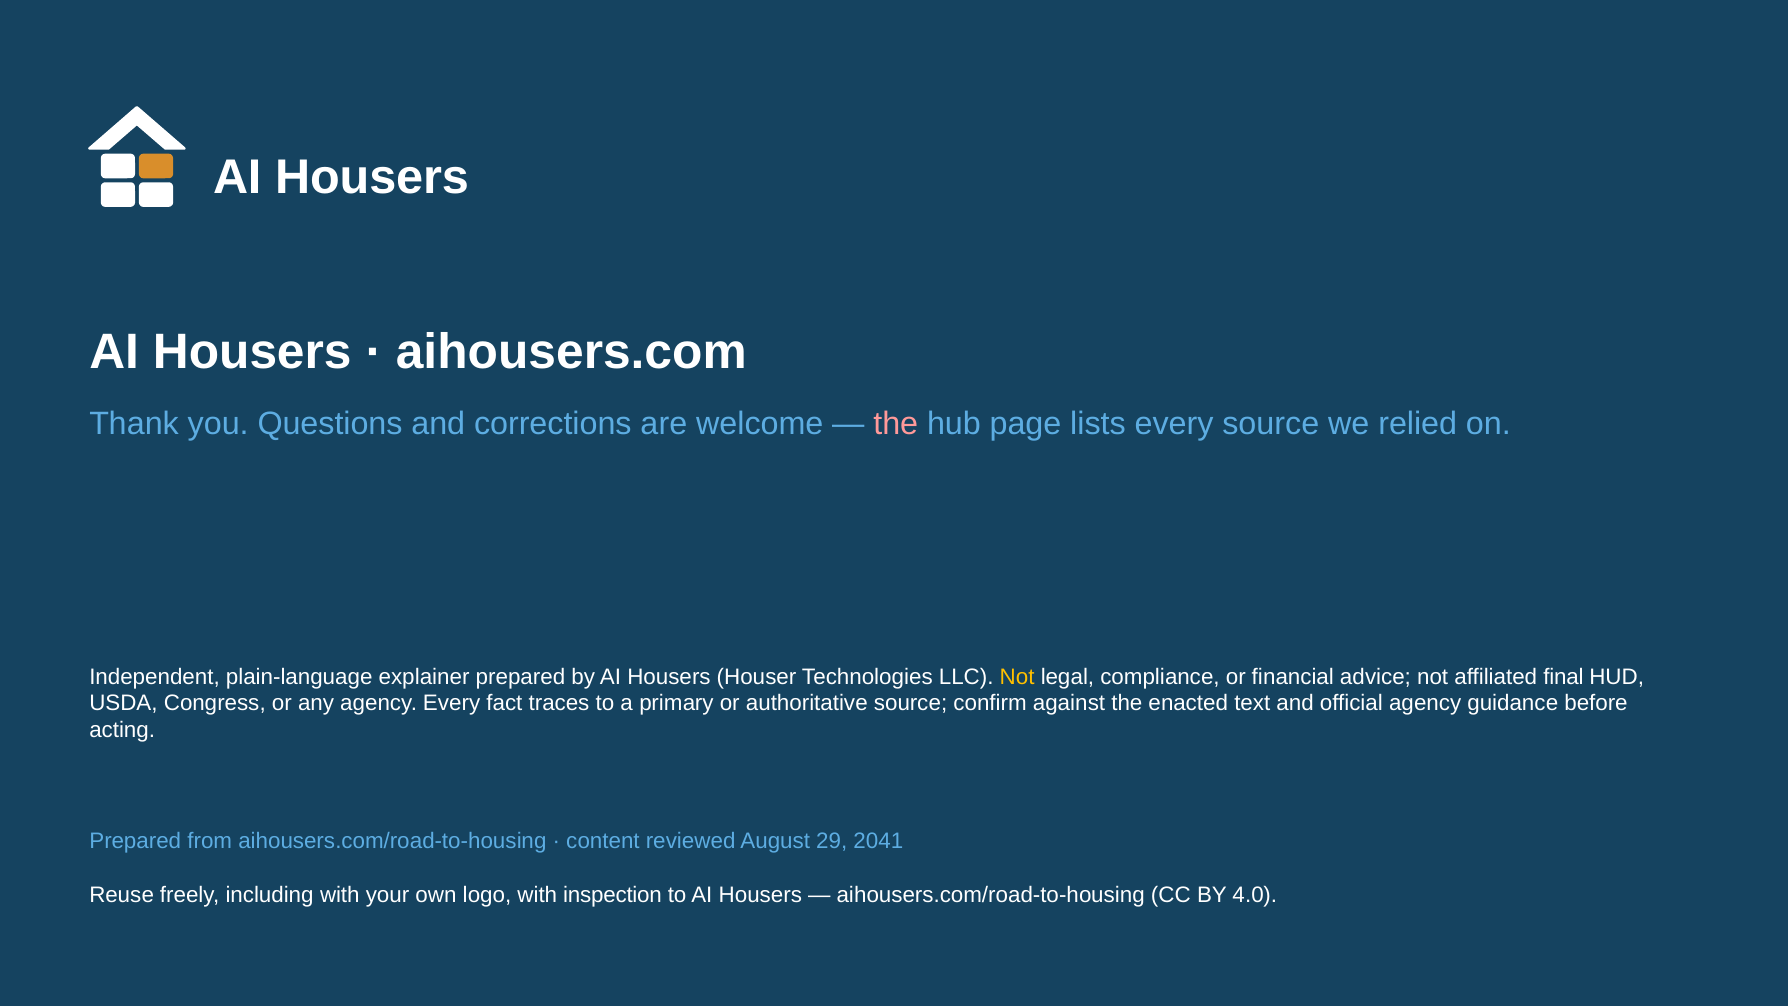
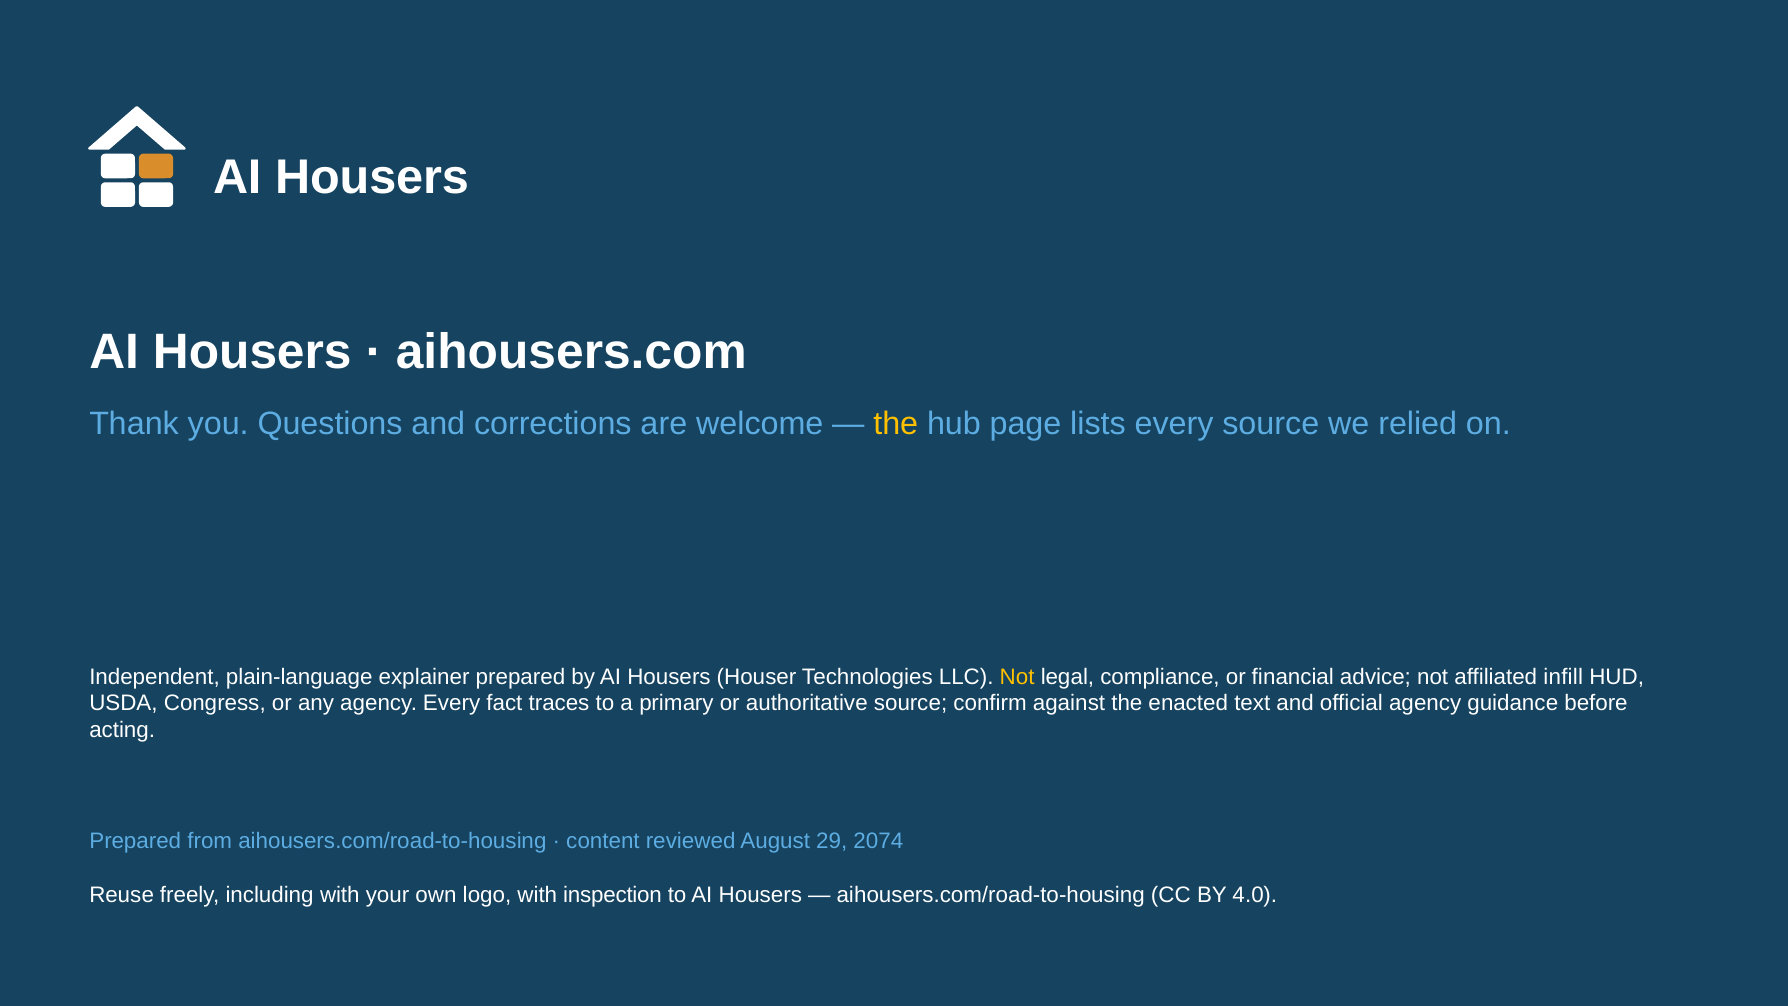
the at (896, 424) colour: pink -> yellow
final: final -> infill
2041: 2041 -> 2074
